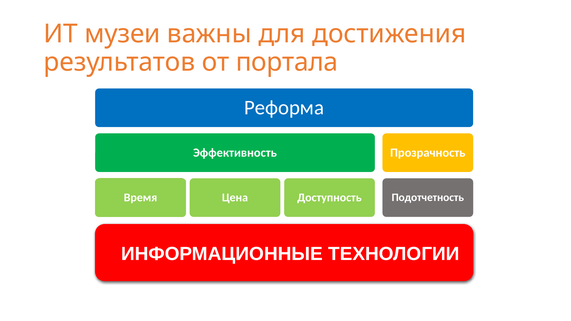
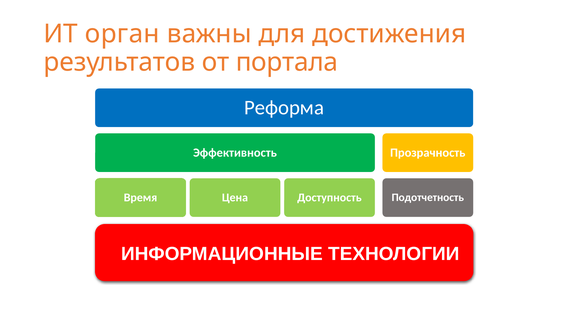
музеи: музеи -> орган
